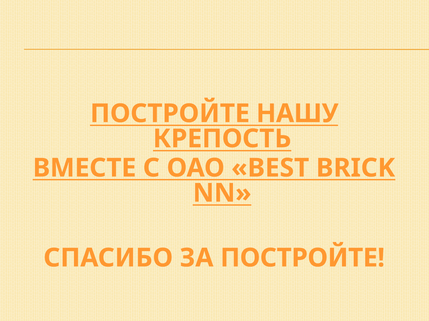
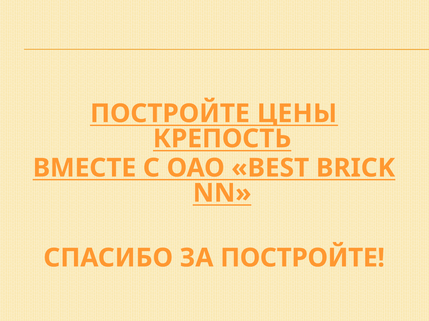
НАШУ: НАШУ -> ЦЕНЫ
